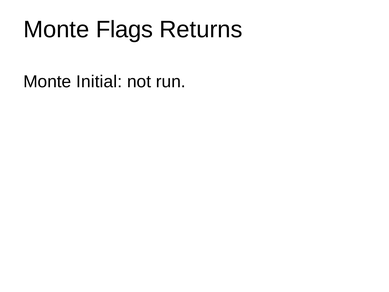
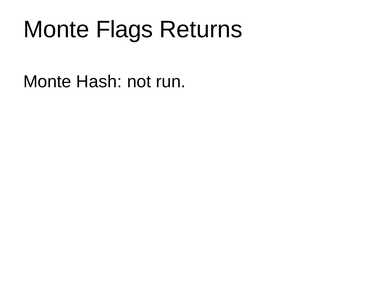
Initial: Initial -> Hash
